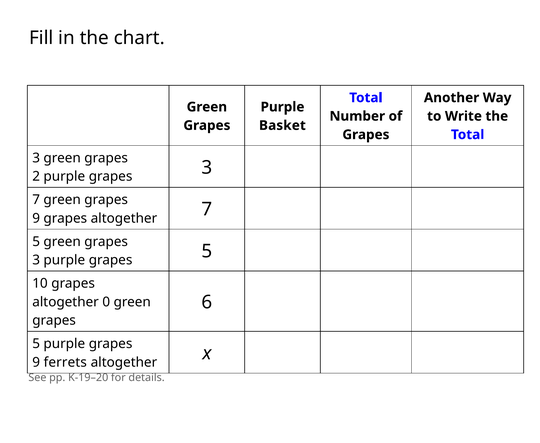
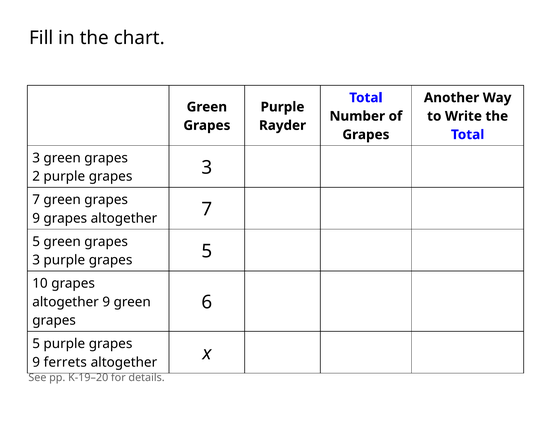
Basket: Basket -> Rayder
altogether 0: 0 -> 9
